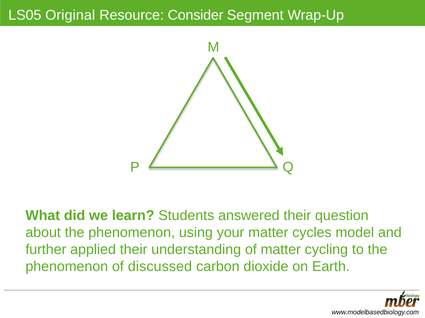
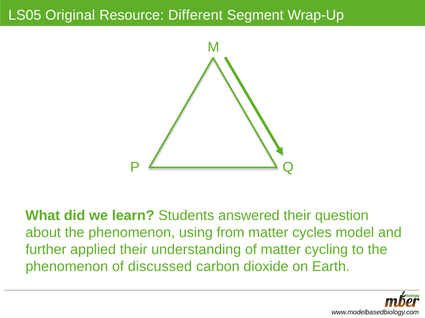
Consider: Consider -> Different
your: your -> from
